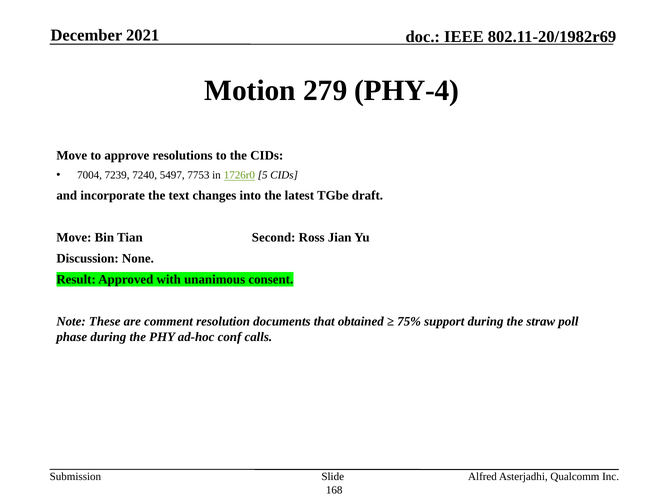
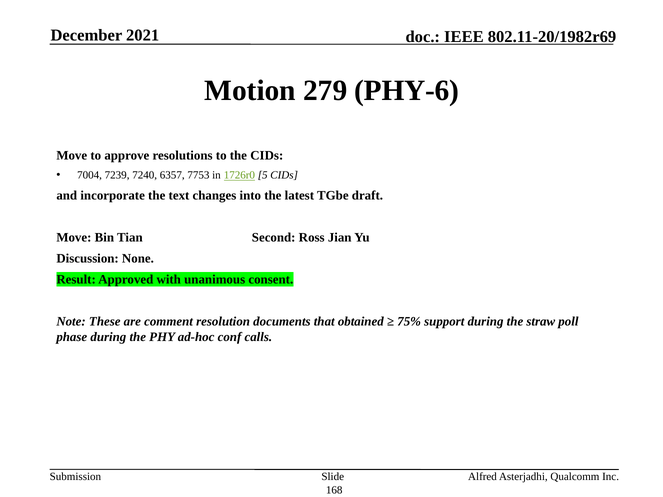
PHY-4: PHY-4 -> PHY-6
5497: 5497 -> 6357
